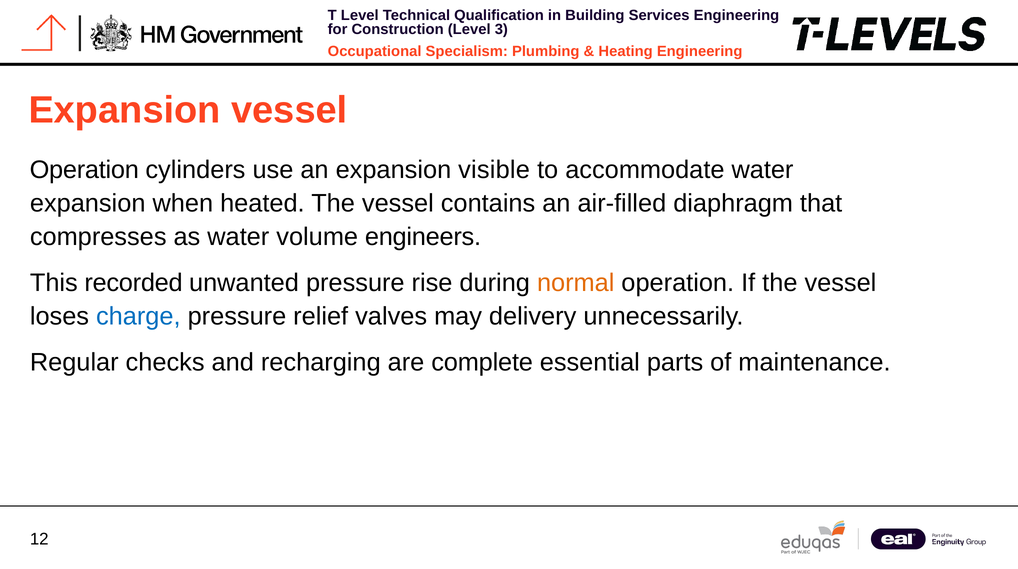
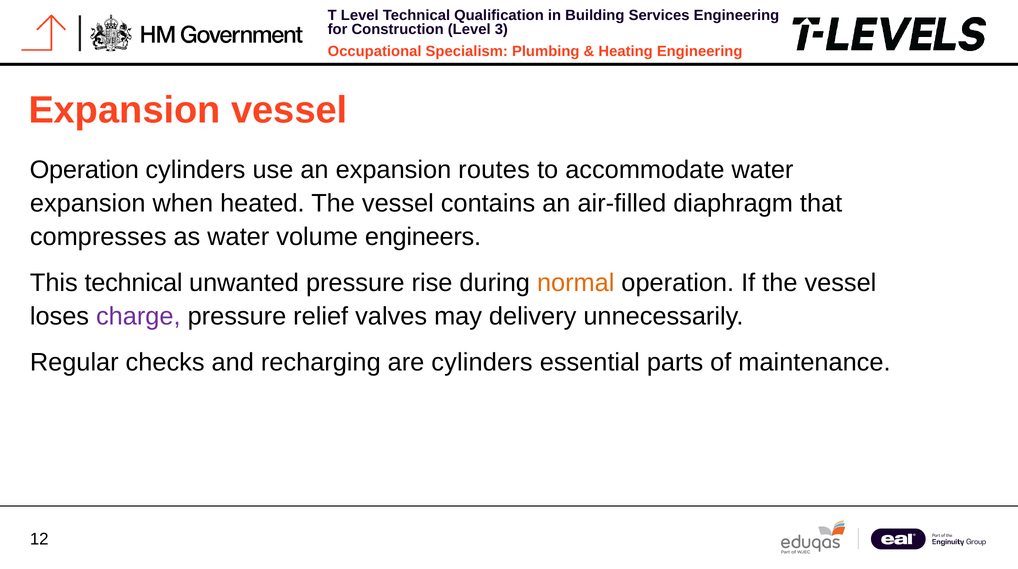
visible: visible -> routes
This recorded: recorded -> technical
charge colour: blue -> purple
are complete: complete -> cylinders
